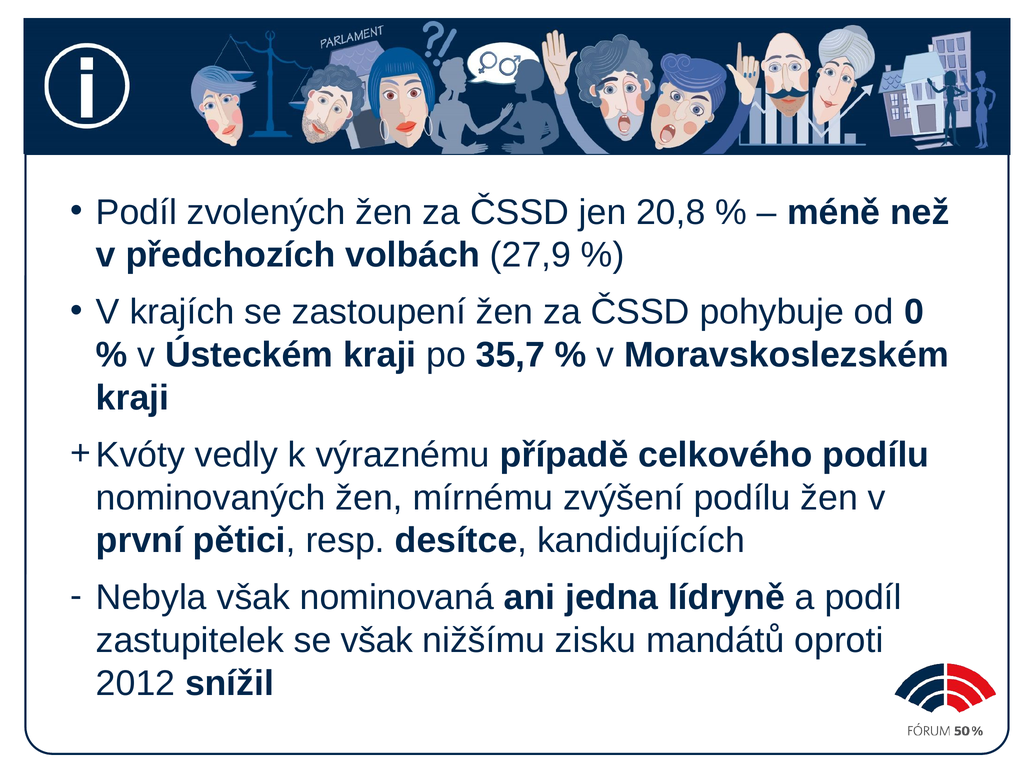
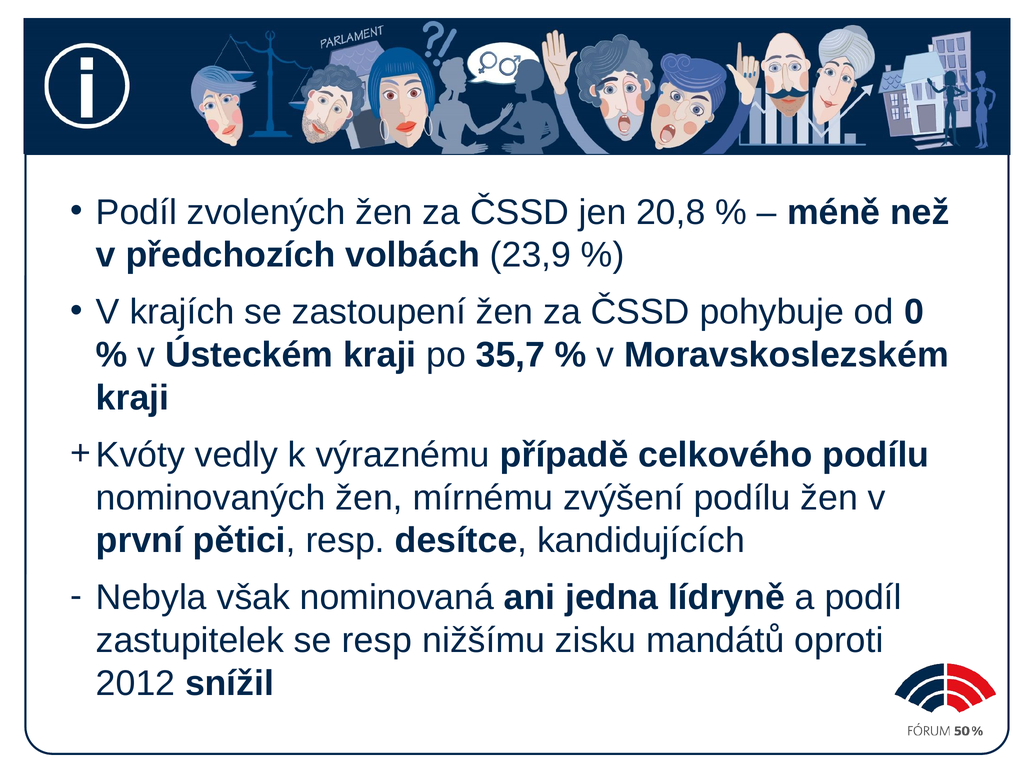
27,9: 27,9 -> 23,9
se však: však -> resp
